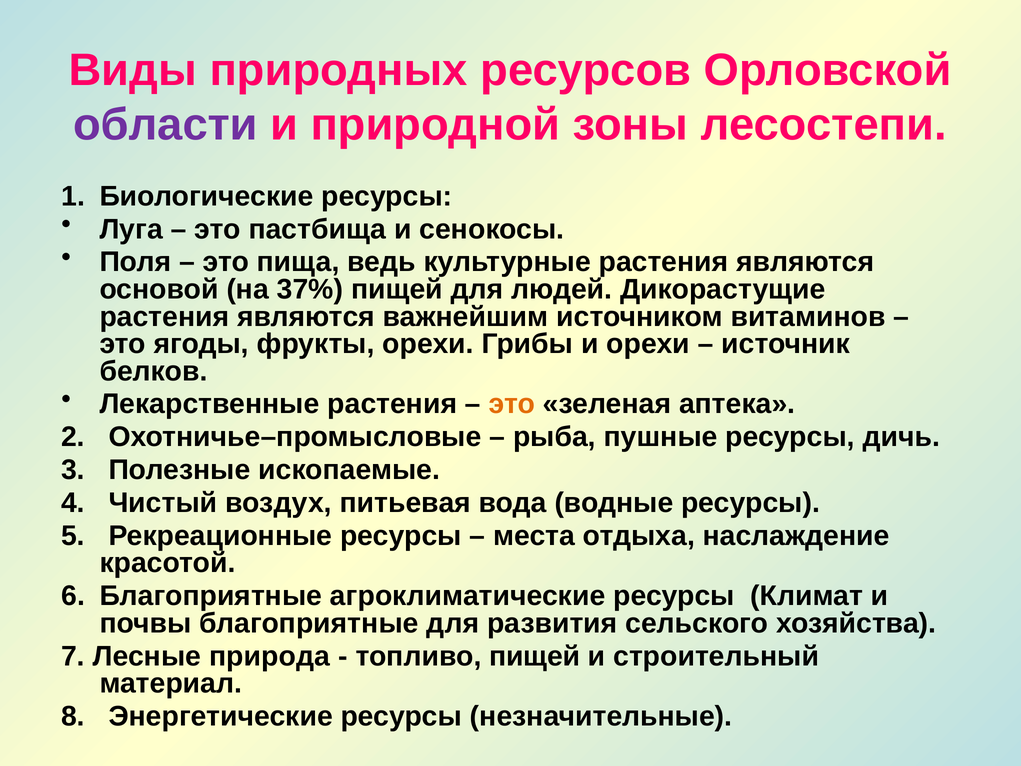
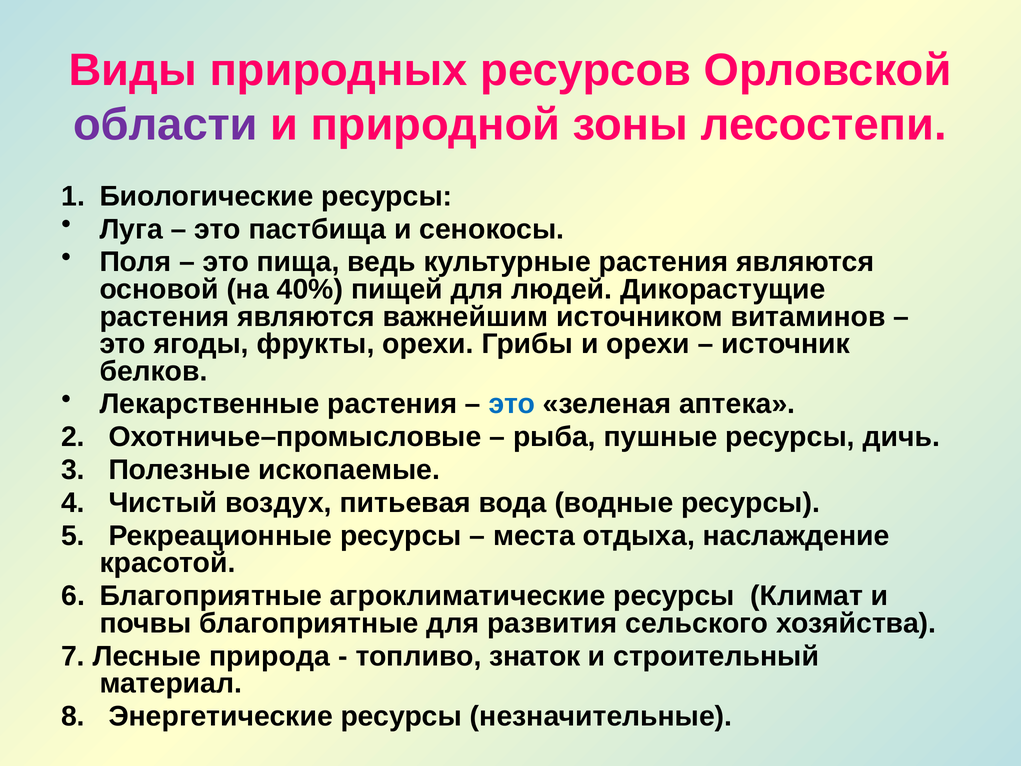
37%: 37% -> 40%
это at (512, 404) colour: orange -> blue
топливо пищей: пищей -> знаток
